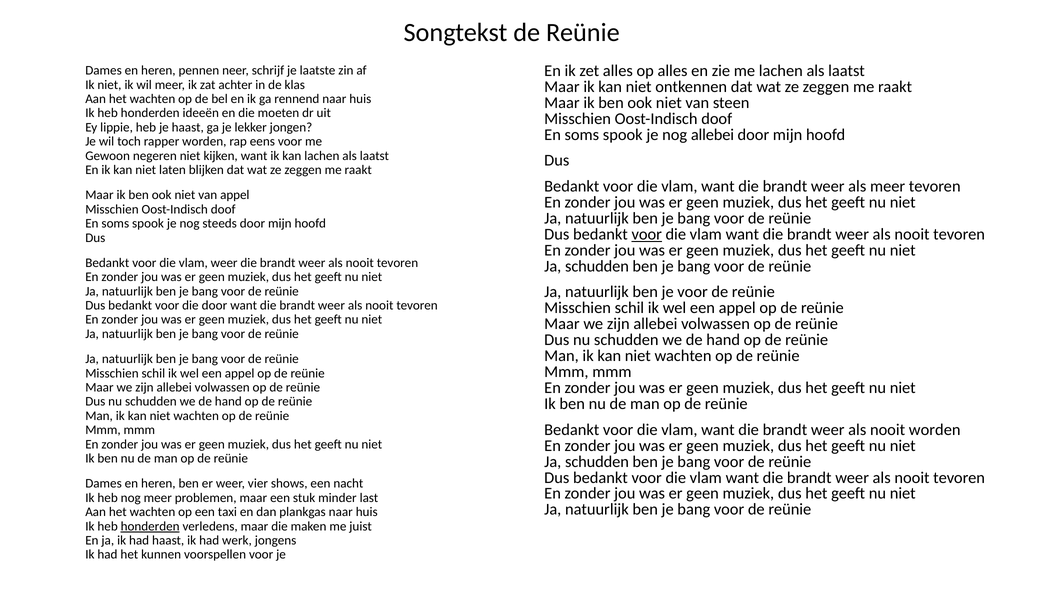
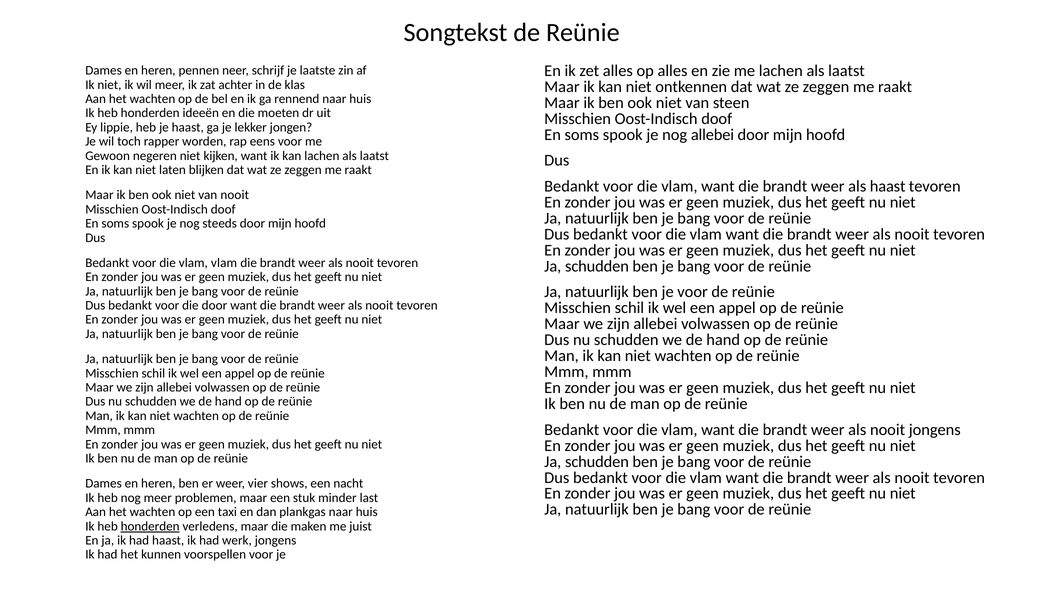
als meer: meer -> haast
van appel: appel -> nooit
voor at (647, 234) underline: present -> none
vlam weer: weer -> vlam
nooit worden: worden -> jongens
